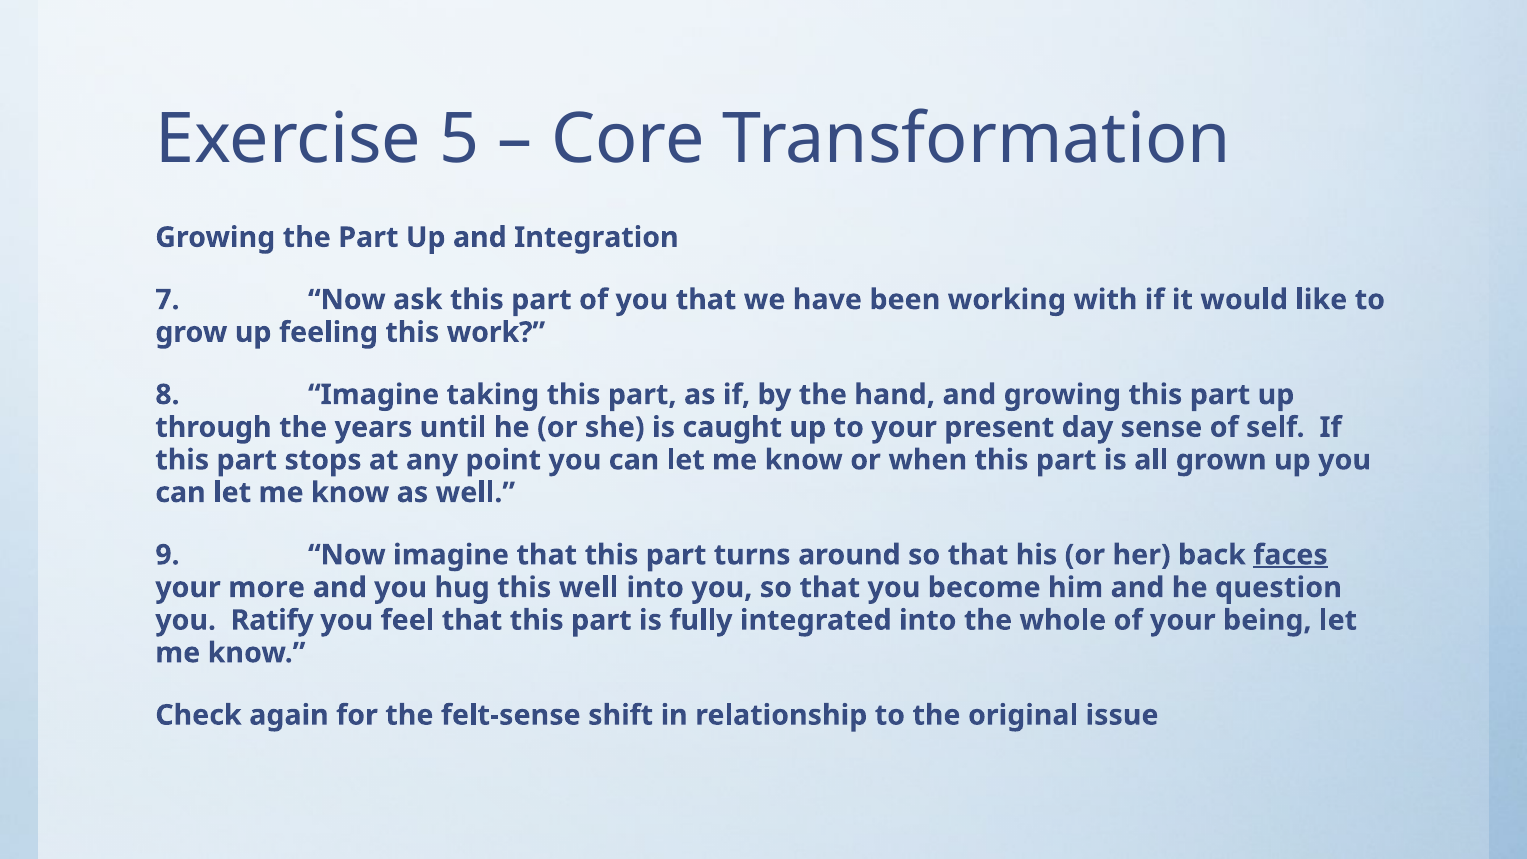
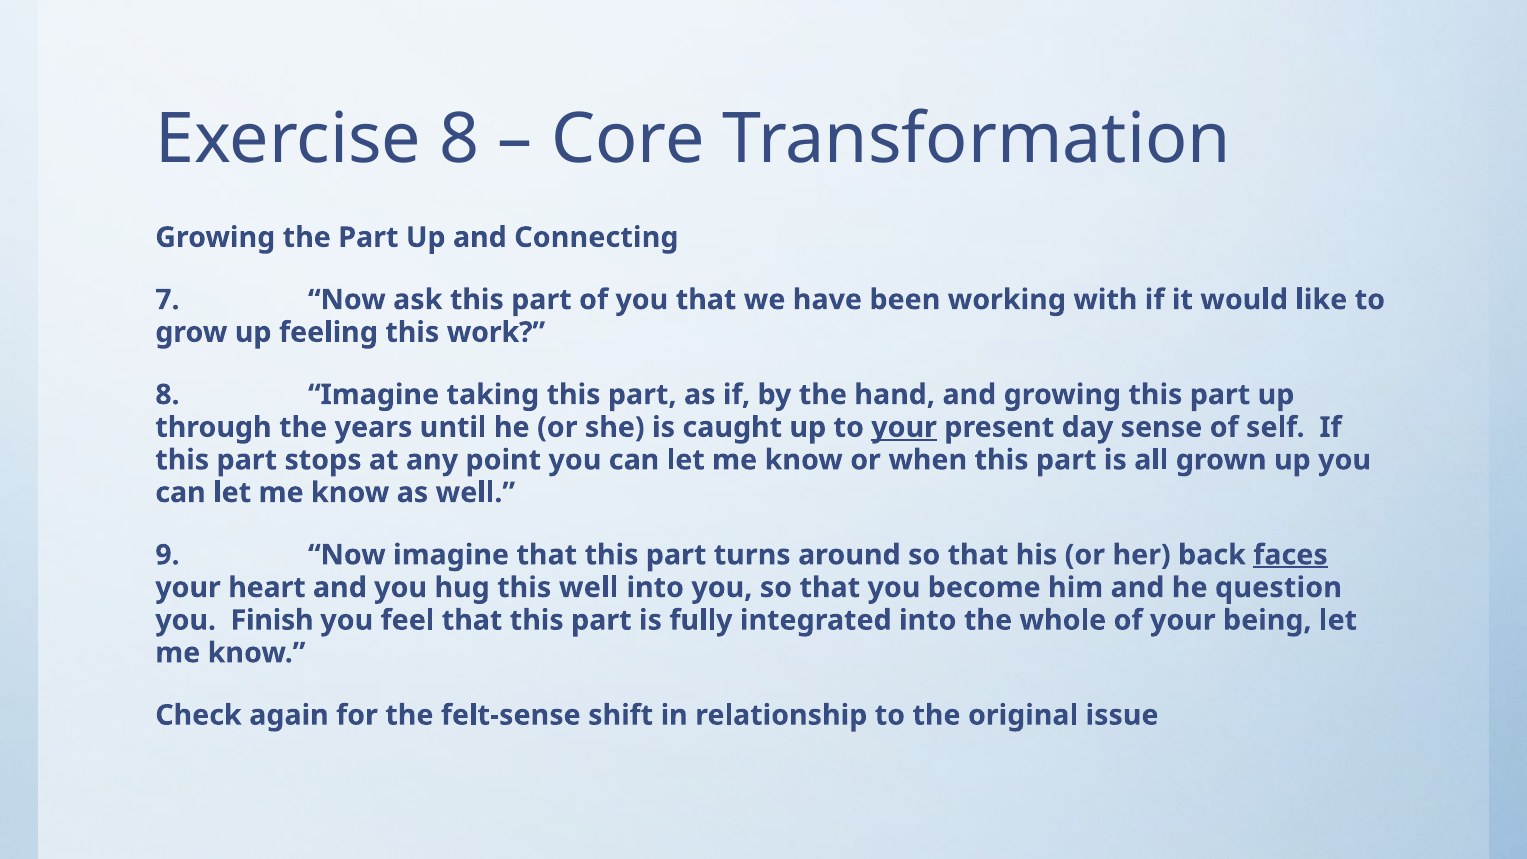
Exercise 5: 5 -> 8
Integration: Integration -> Connecting
your at (904, 427) underline: none -> present
more: more -> heart
Ratify: Ratify -> Finish
